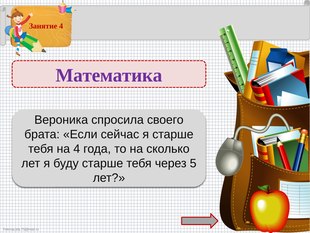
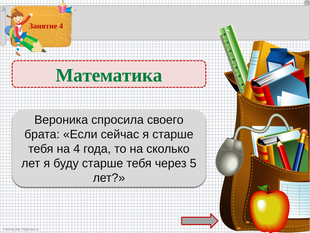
Математика colour: purple -> green
